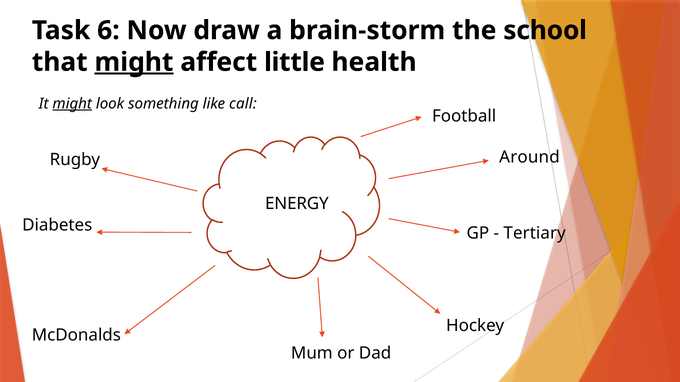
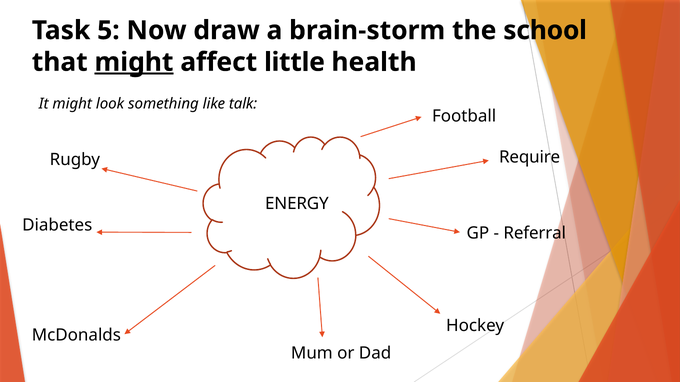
6: 6 -> 5
might at (72, 104) underline: present -> none
call: call -> talk
Around: Around -> Require
Tertiary: Tertiary -> Referral
